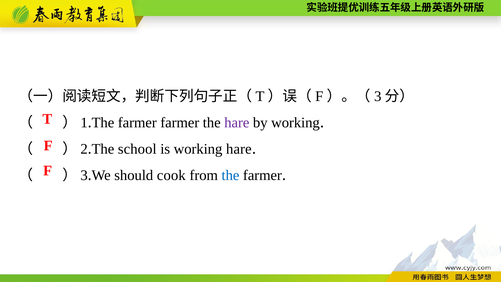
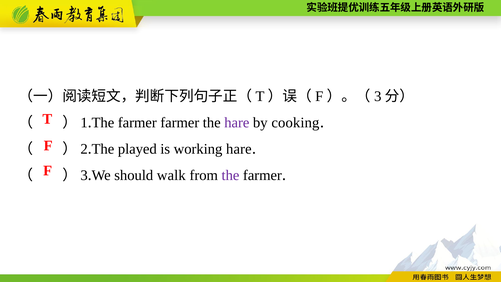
by working: working -> cooking
school: school -> played
cook: cook -> walk
the at (230, 175) colour: blue -> purple
